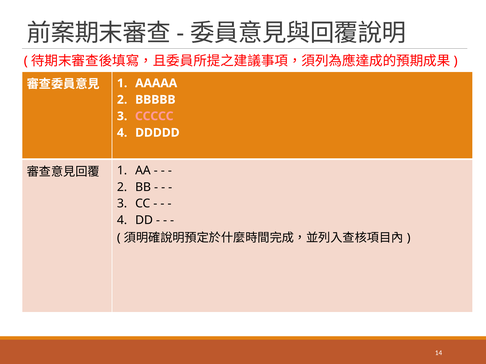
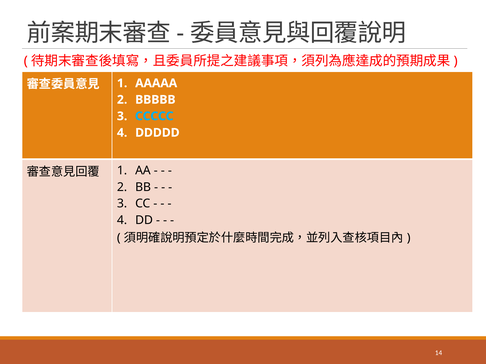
CCCCC colour: pink -> light blue
